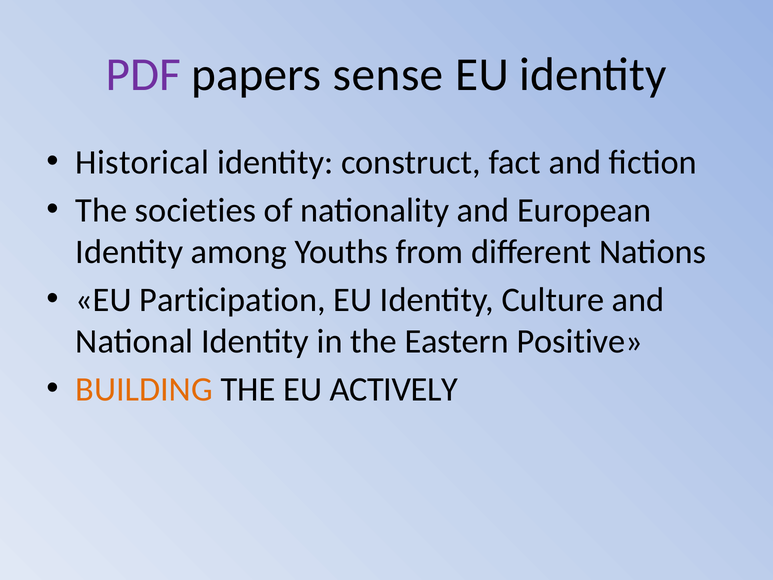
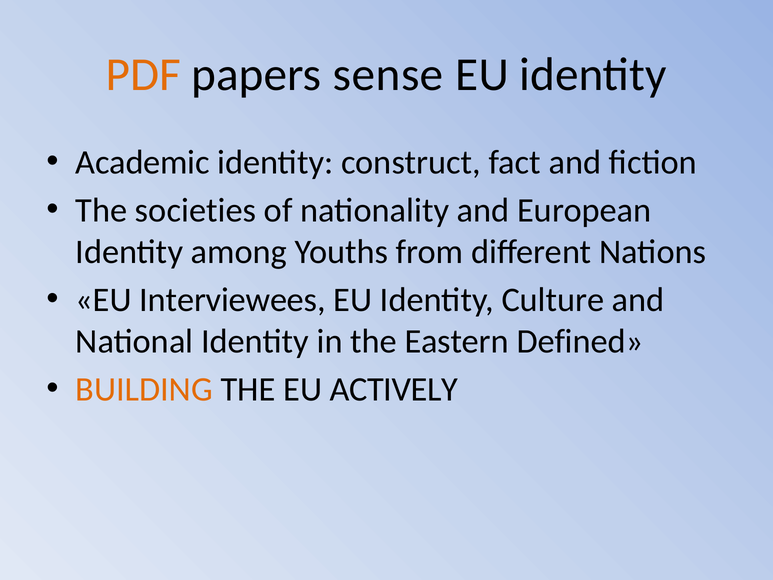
PDF colour: purple -> orange
Historical: Historical -> Academic
Participation: Participation -> Interviewees
Positive: Positive -> Defined
